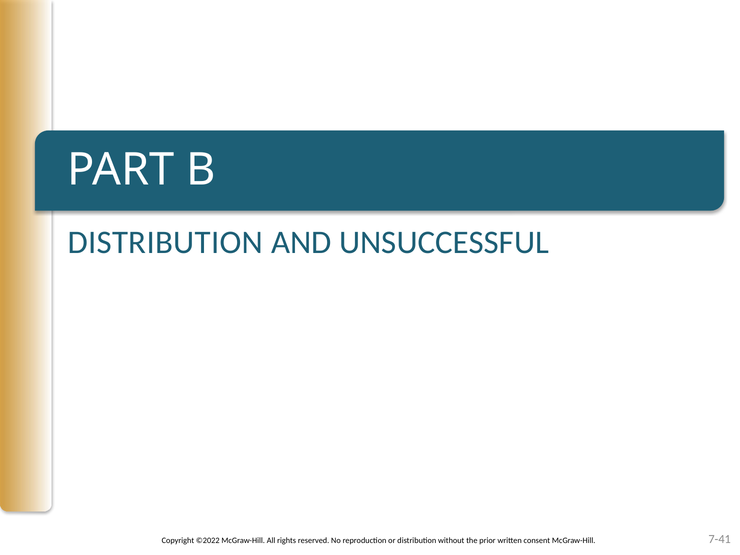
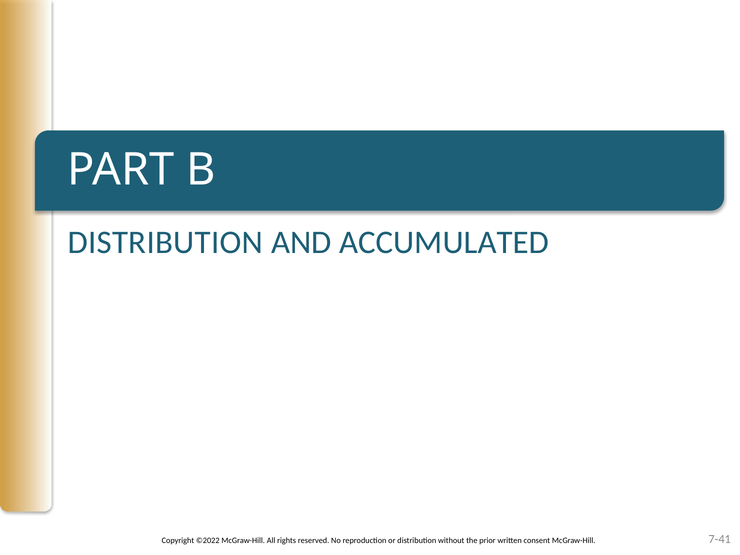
UNSUCCESSFUL: UNSUCCESSFUL -> ACCUMULATED
